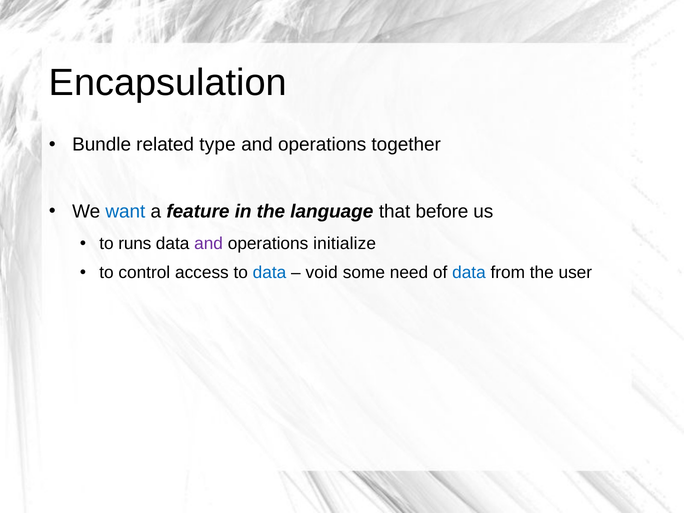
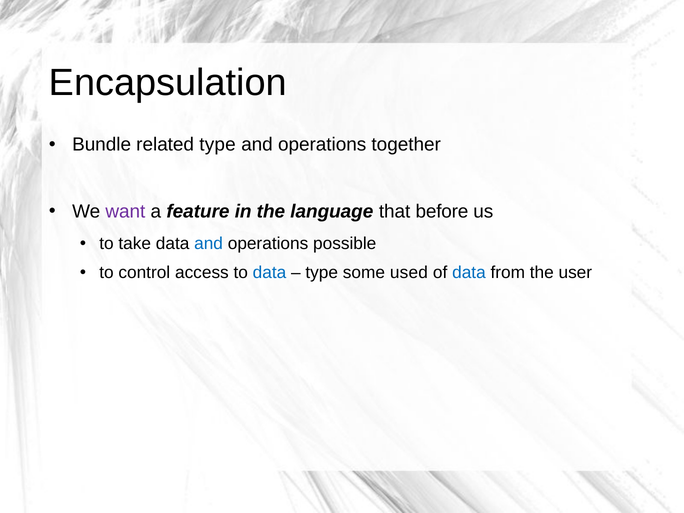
want colour: blue -> purple
runs: runs -> take
and at (209, 244) colour: purple -> blue
initialize: initialize -> possible
void at (322, 273): void -> type
need: need -> used
